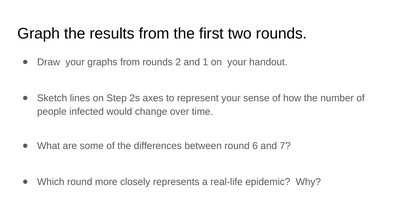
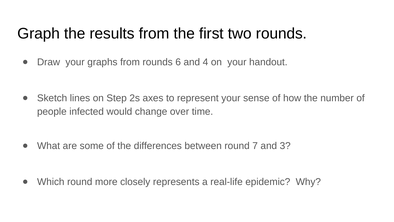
2: 2 -> 6
1: 1 -> 4
6: 6 -> 7
7: 7 -> 3
